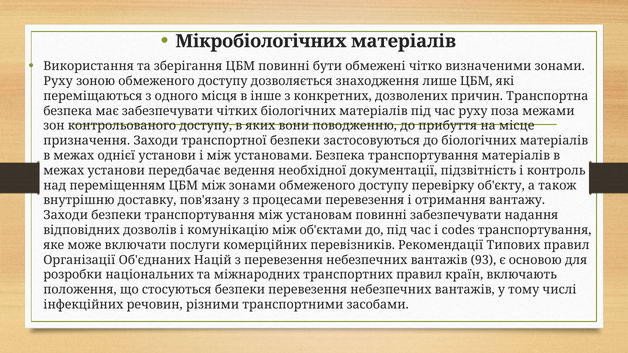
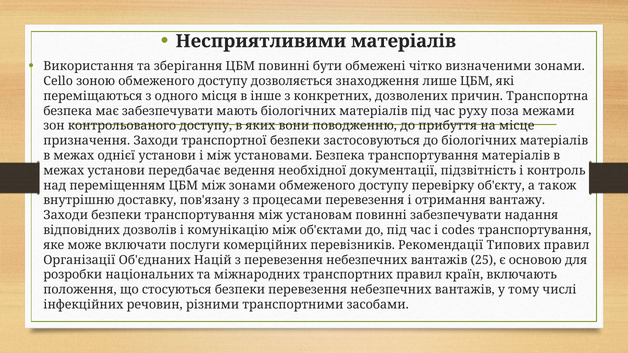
Мікробіологічних: Мікробіологічних -> Несприятливими
Руху at (58, 81): Руху -> Cello
чітких: чітких -> мають
93: 93 -> 25
